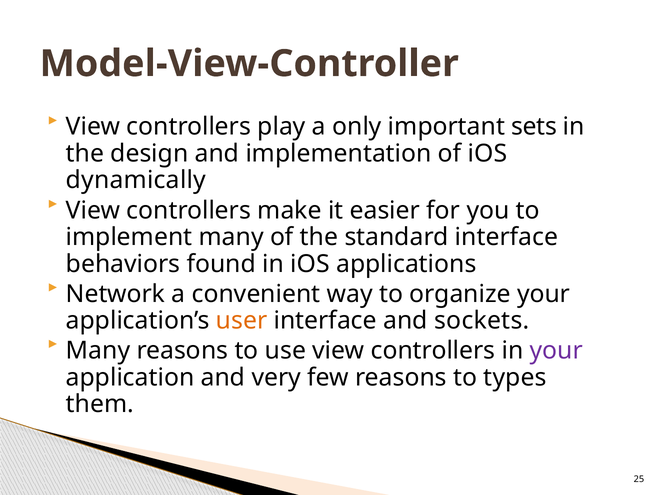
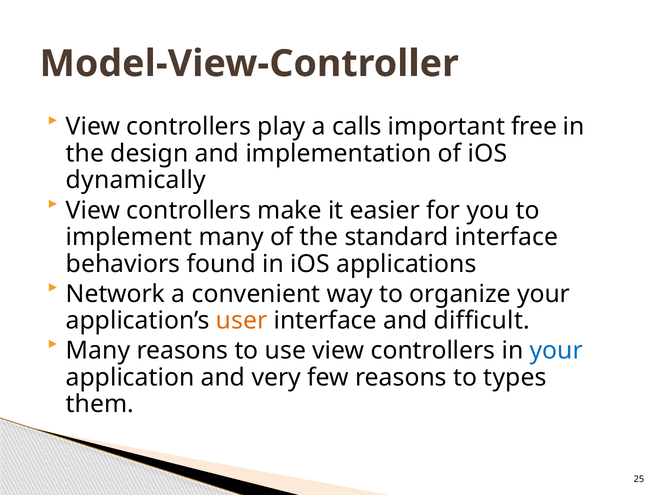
only: only -> calls
sets: sets -> free
sockets: sockets -> difficult
your at (556, 351) colour: purple -> blue
